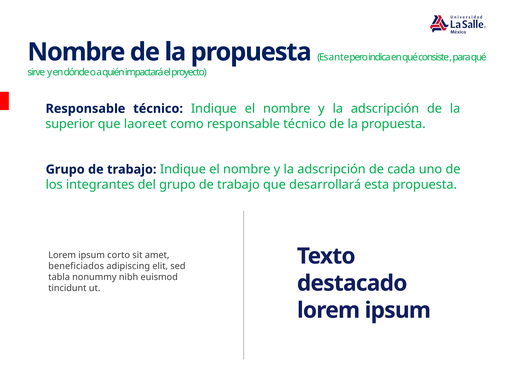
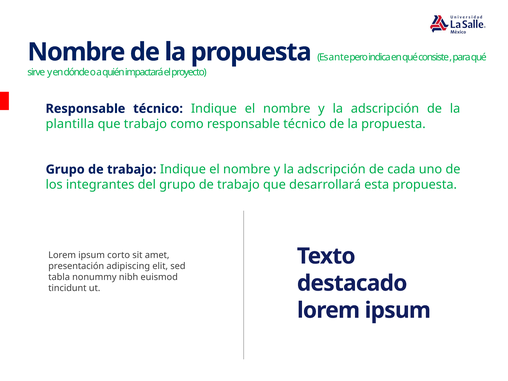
superior: superior -> plantilla
que laoreet: laoreet -> trabajo
beneficiados: beneficiados -> presentación
